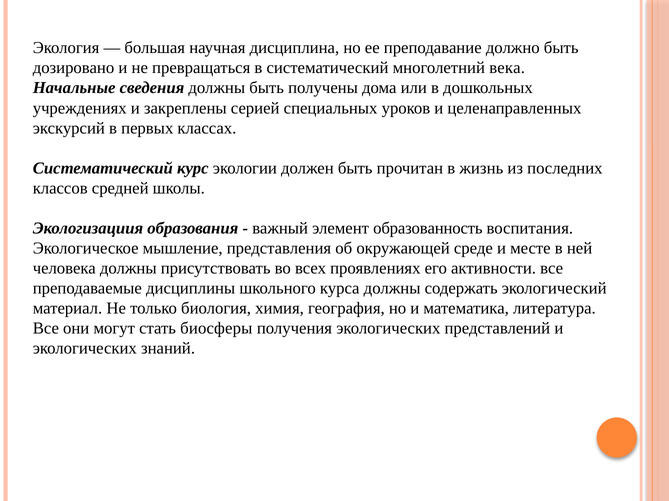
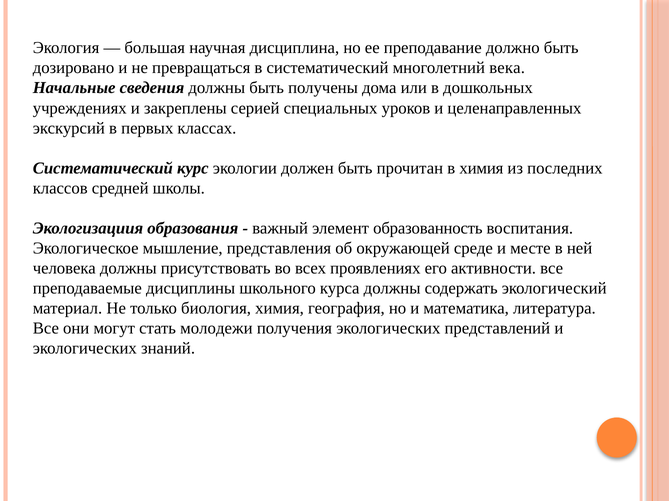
в жизнь: жизнь -> химия
биосферы: биосферы -> молодежи
